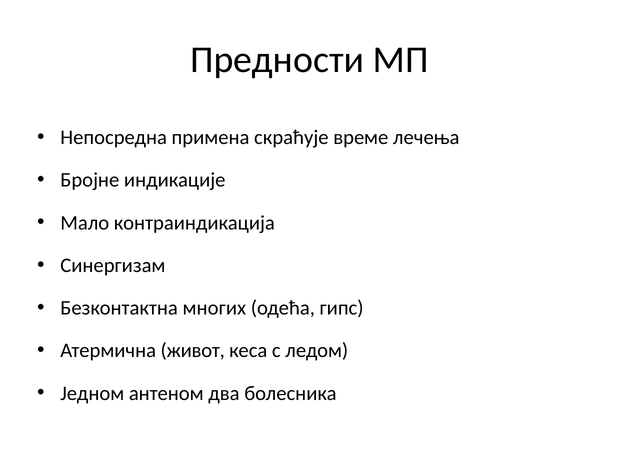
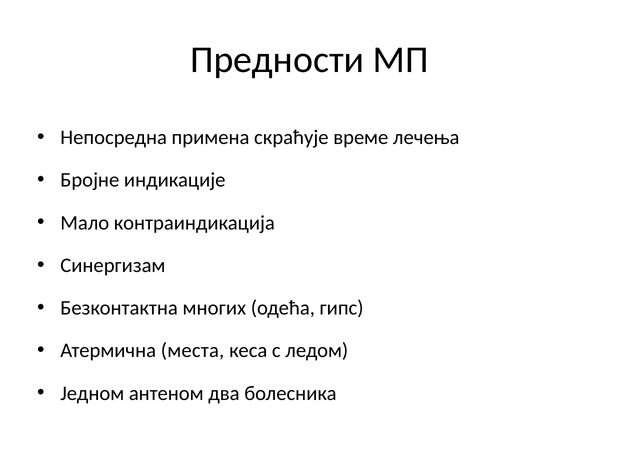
живот: живот -> места
